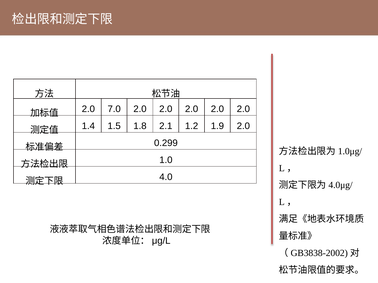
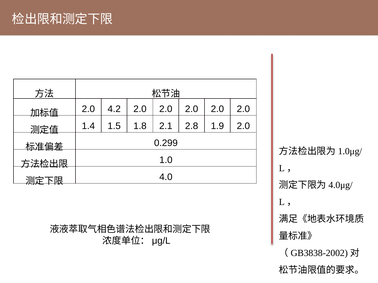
7.0: 7.0 -> 4.2
1.2: 1.2 -> 2.8
